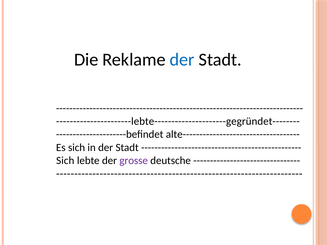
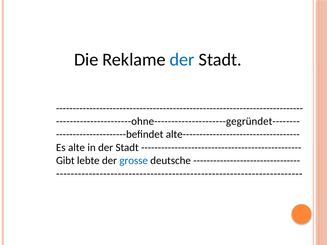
----------------------lebte---------------------gegründet--------: ----------------------lebte---------------------gegründet-------- -> ----------------------ohne---------------------gegründet--------
Es sich: sich -> alte
Sich at (65, 161): Sich -> Gibt
grosse colour: purple -> blue
